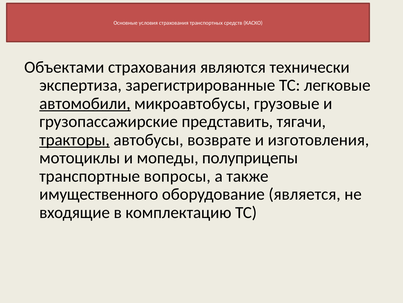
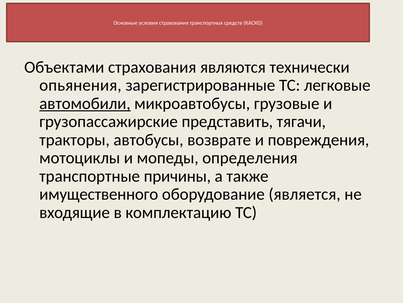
экспертиза: экспертиза -> опьянения
тракторы underline: present -> none
изготовления: изготовления -> повреждения
полуприцепы: полуприцепы -> определения
вопросы: вопросы -> причины
